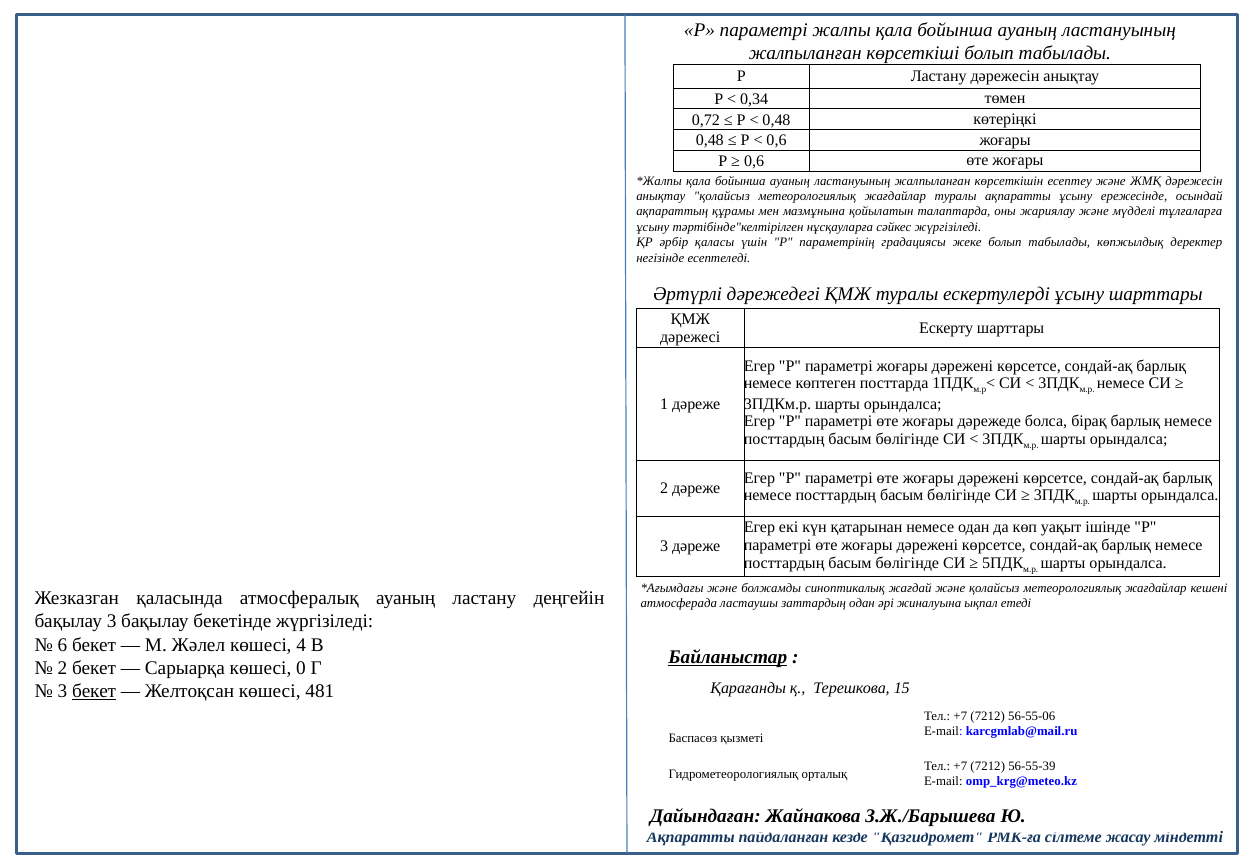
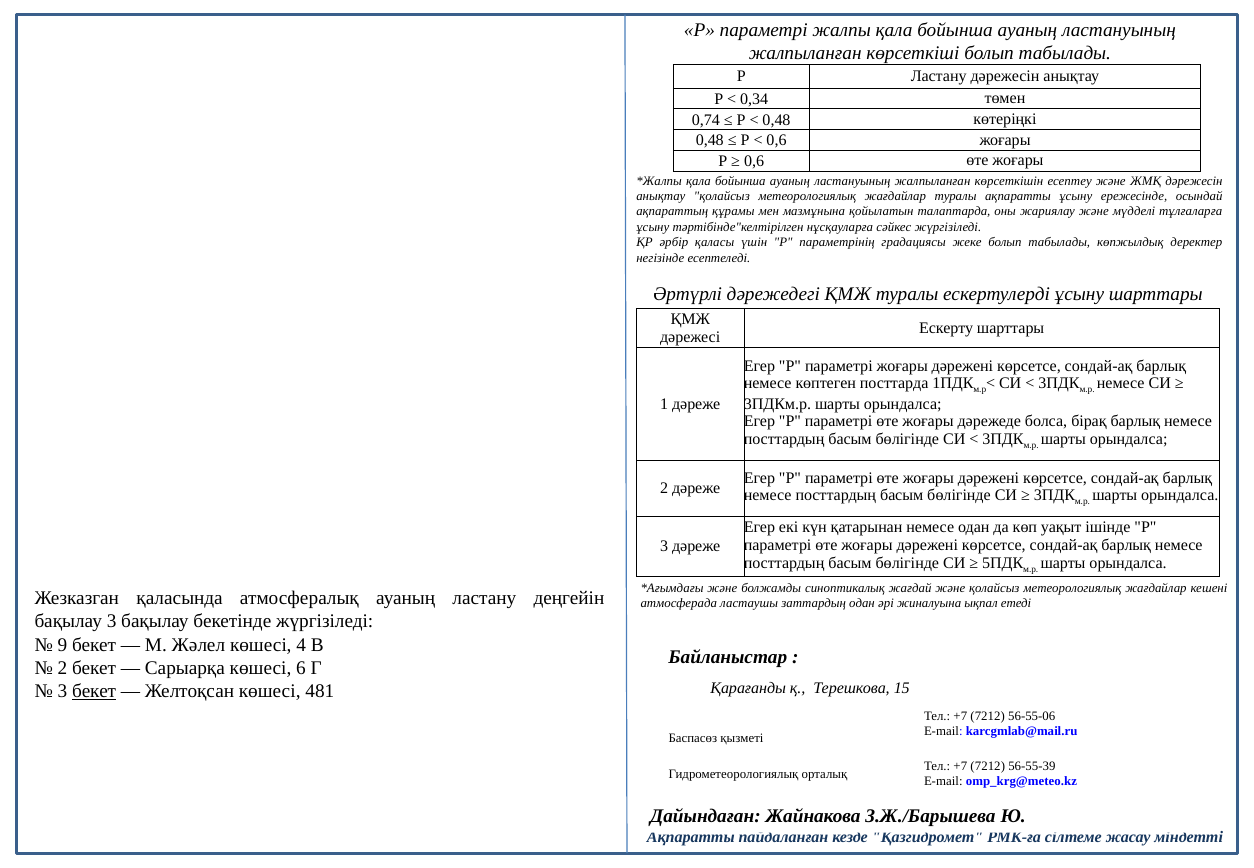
0,72: 0,72 -> 0,74
6: 6 -> 9
Байланыстар underline: present -> none
0: 0 -> 6
